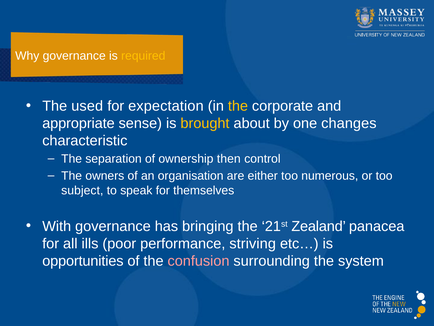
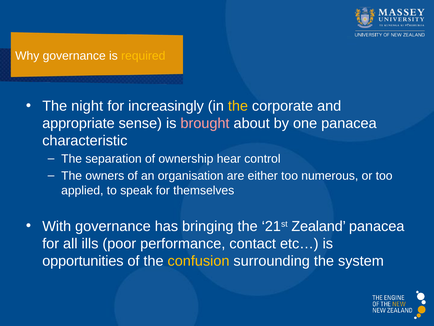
used: used -> night
expectation: expectation -> increasingly
brought colour: yellow -> pink
one changes: changes -> panacea
then: then -> hear
subject: subject -> applied
striving: striving -> contact
confusion colour: pink -> yellow
